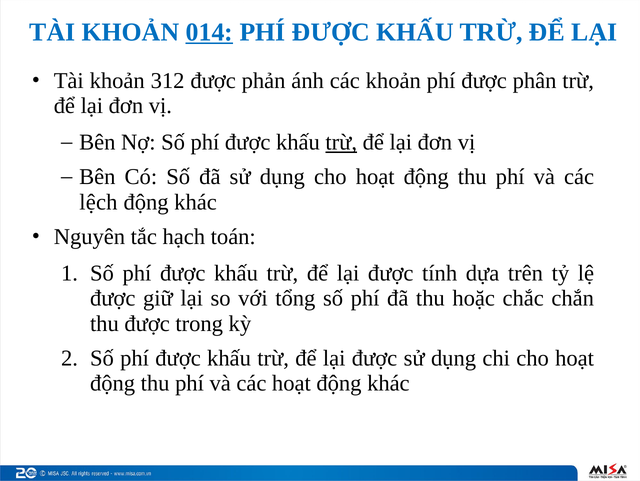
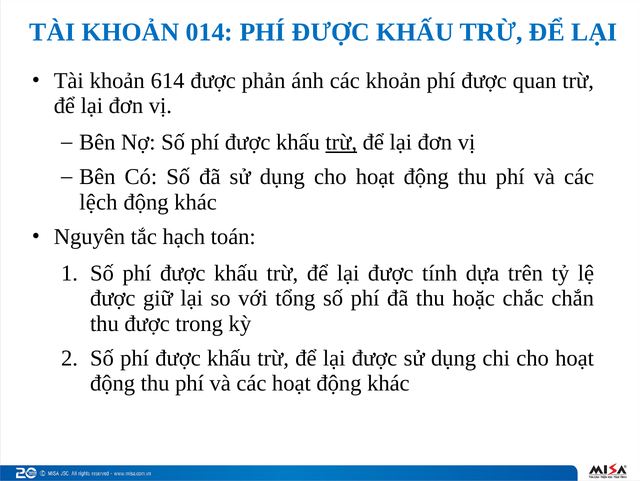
014 underline: present -> none
312: 312 -> 614
phân: phân -> quan
